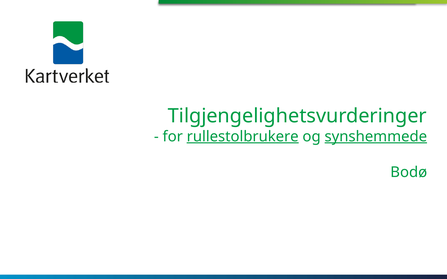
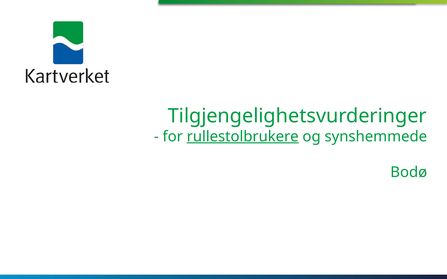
synshemmede underline: present -> none
